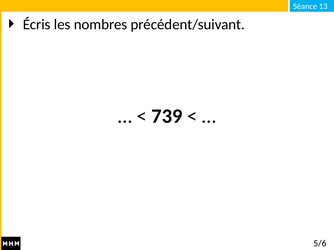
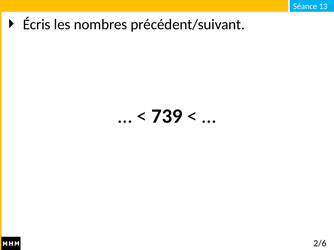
5/6: 5/6 -> 2/6
